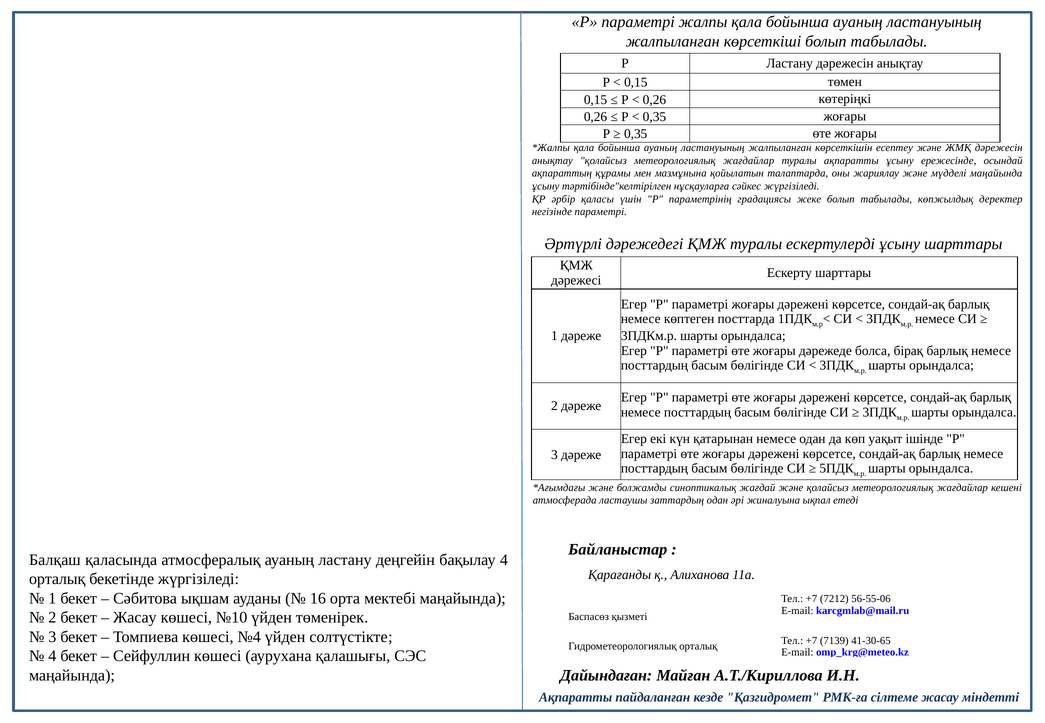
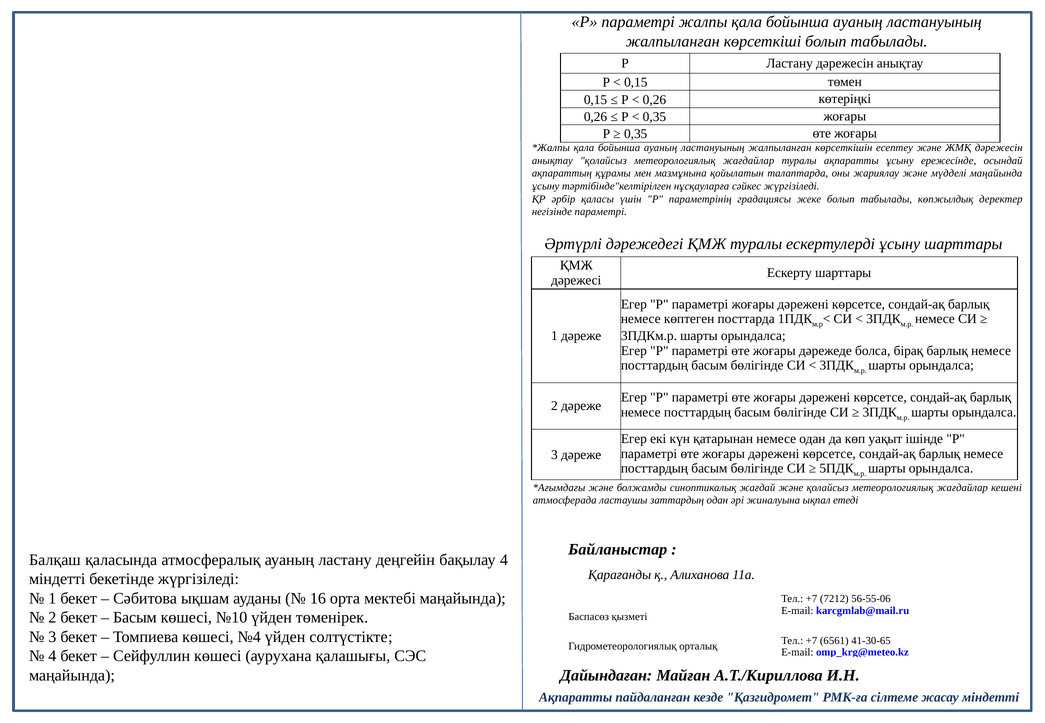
орталық at (57, 579): орталық -> міндетті
Жасау at (135, 618): Жасау -> Басым
7139: 7139 -> 6561
